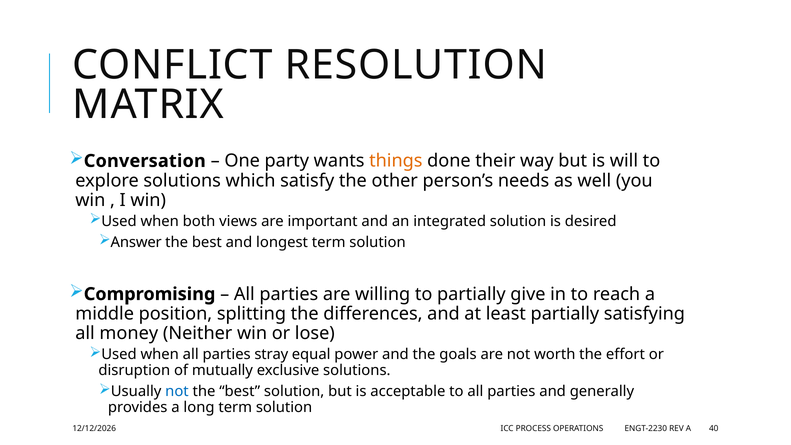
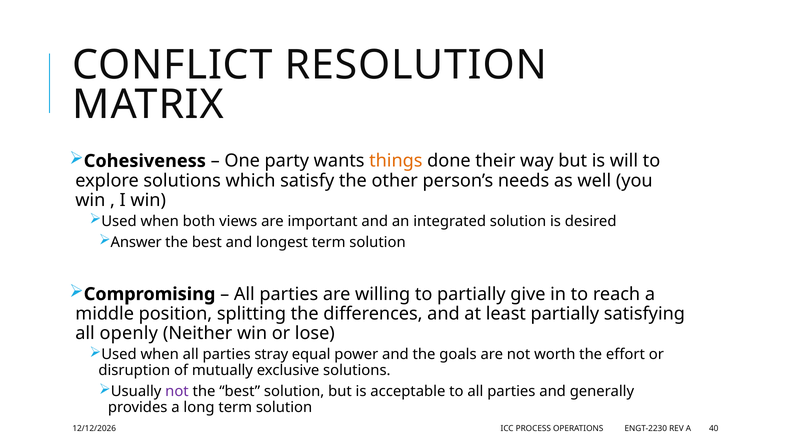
Conversation: Conversation -> Cohesiveness
money: money -> openly
not at (177, 391) colour: blue -> purple
